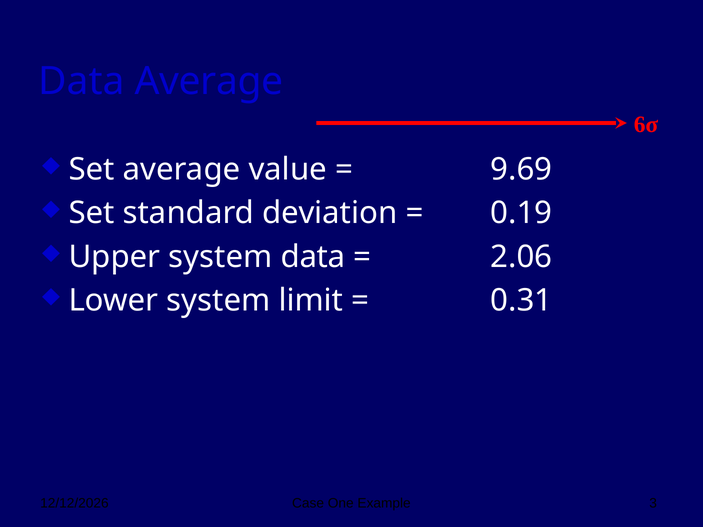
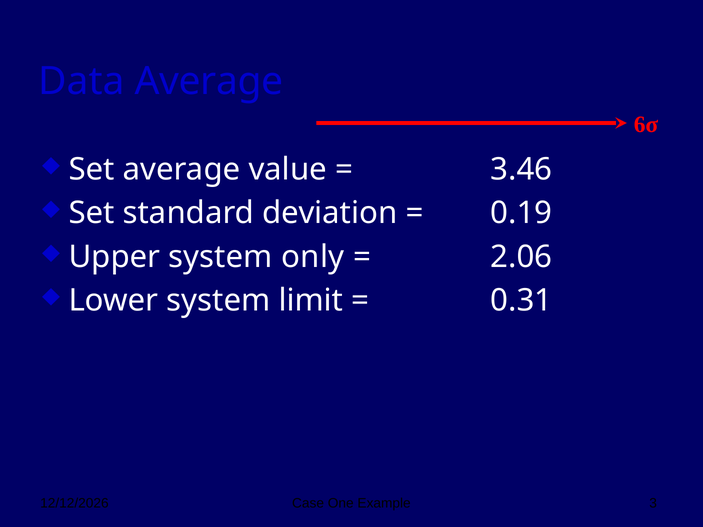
9.69: 9.69 -> 3.46
system data: data -> only
